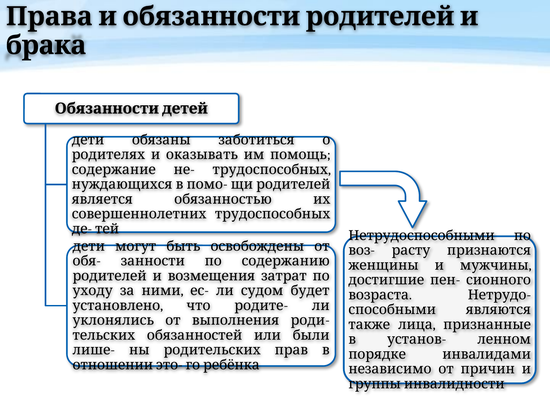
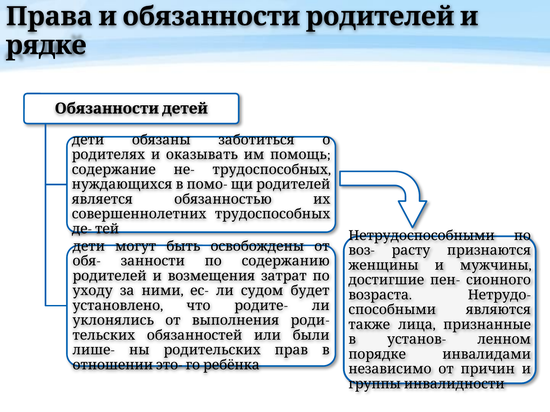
брака: брака -> рядке
